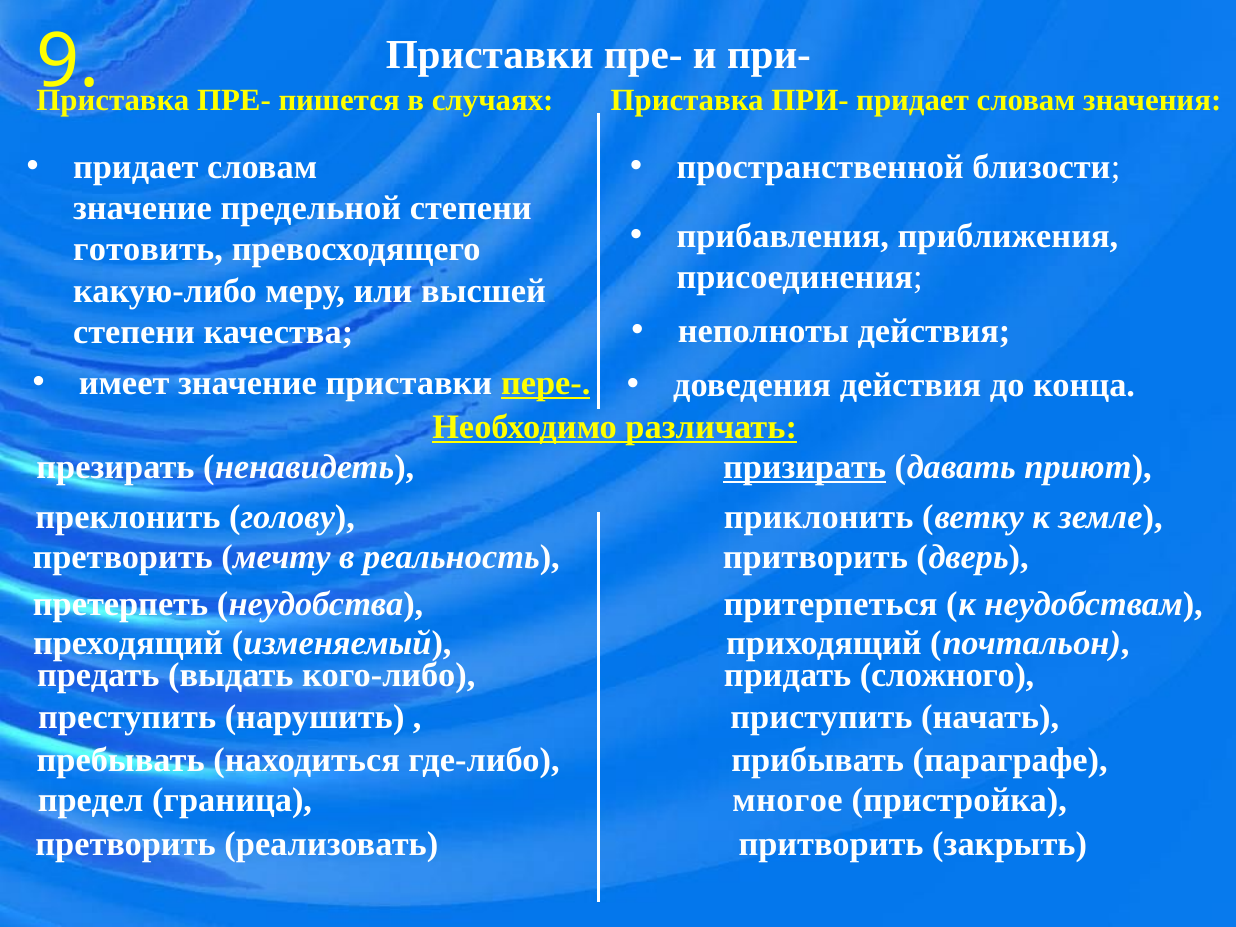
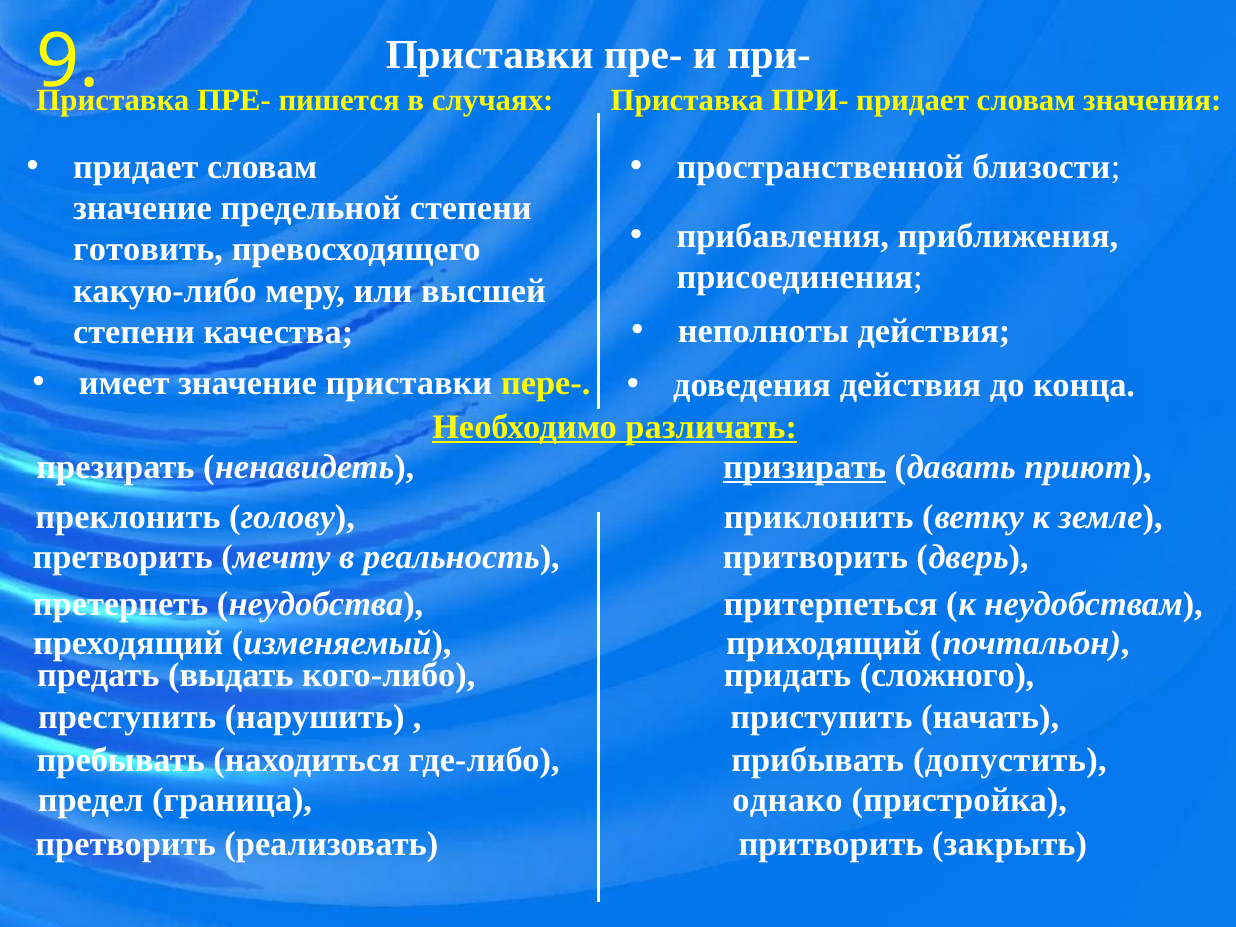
пере- underline: present -> none
параграфе: параграфе -> допустить
многое: многое -> однако
